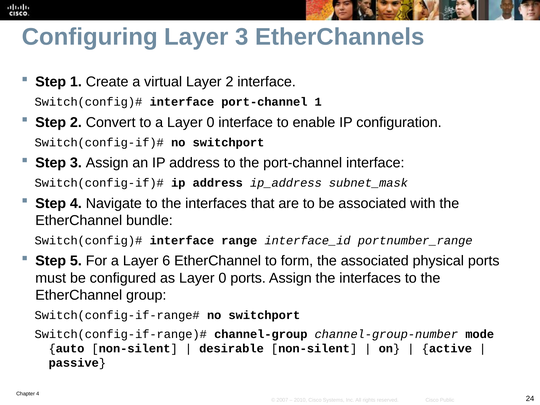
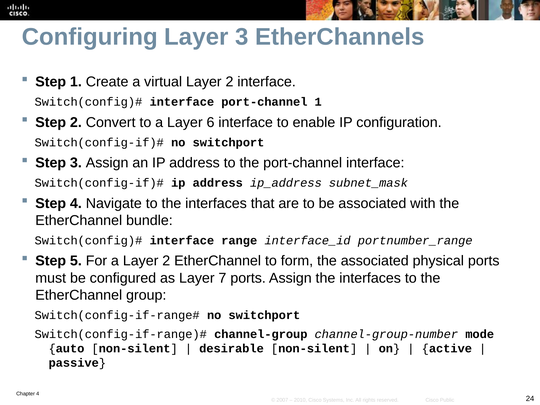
a Layer 0: 0 -> 6
a Layer 6: 6 -> 2
as Layer 0: 0 -> 7
